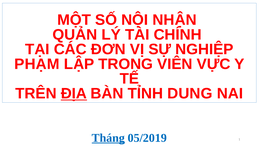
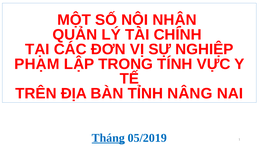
VIÊN: VIÊN -> TÍNH
ĐỊA underline: present -> none
DUNG: DUNG -> NÂNG
